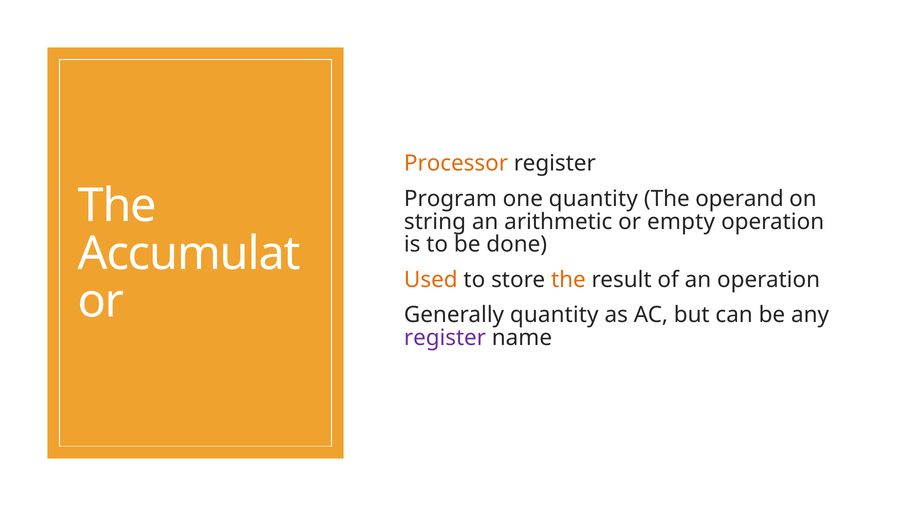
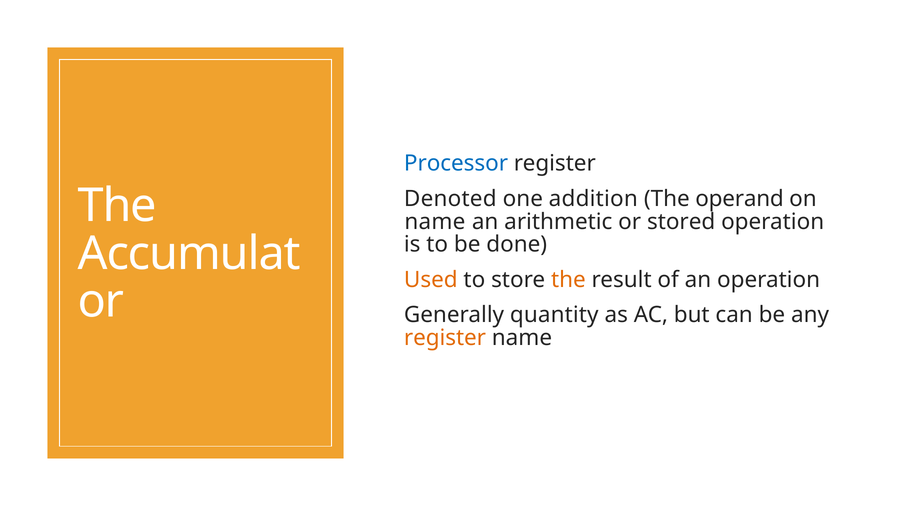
Processor colour: orange -> blue
Program: Program -> Denoted
one quantity: quantity -> addition
string at (435, 222): string -> name
empty: empty -> stored
register at (445, 338) colour: purple -> orange
